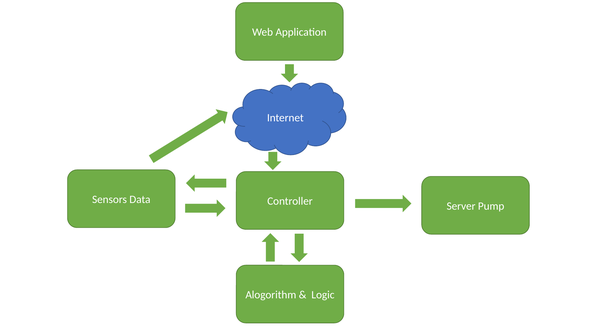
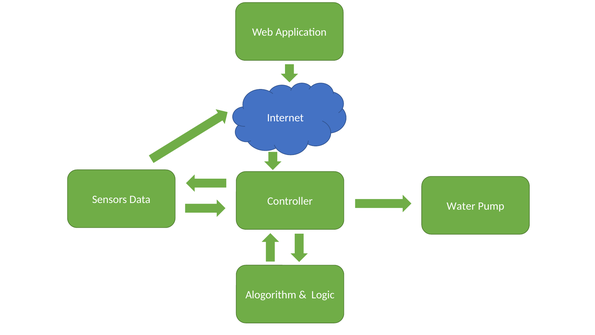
Server: Server -> Water
